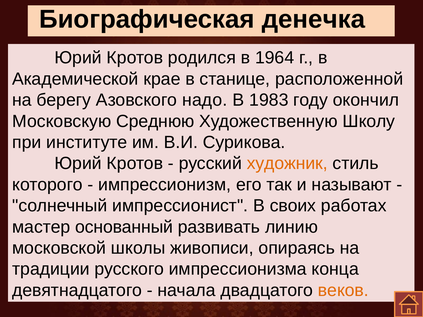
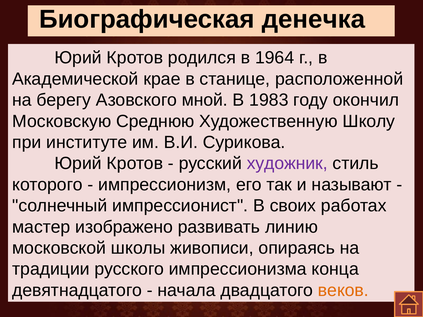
надо: надо -> мной
художник colour: orange -> purple
основанный: основанный -> изображено
